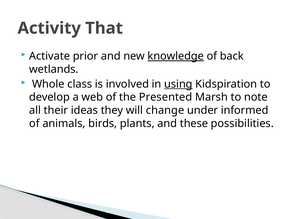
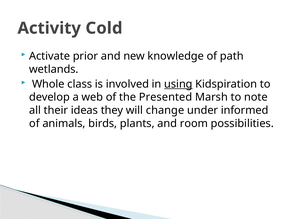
That: That -> Cold
knowledge underline: present -> none
back: back -> path
these: these -> room
